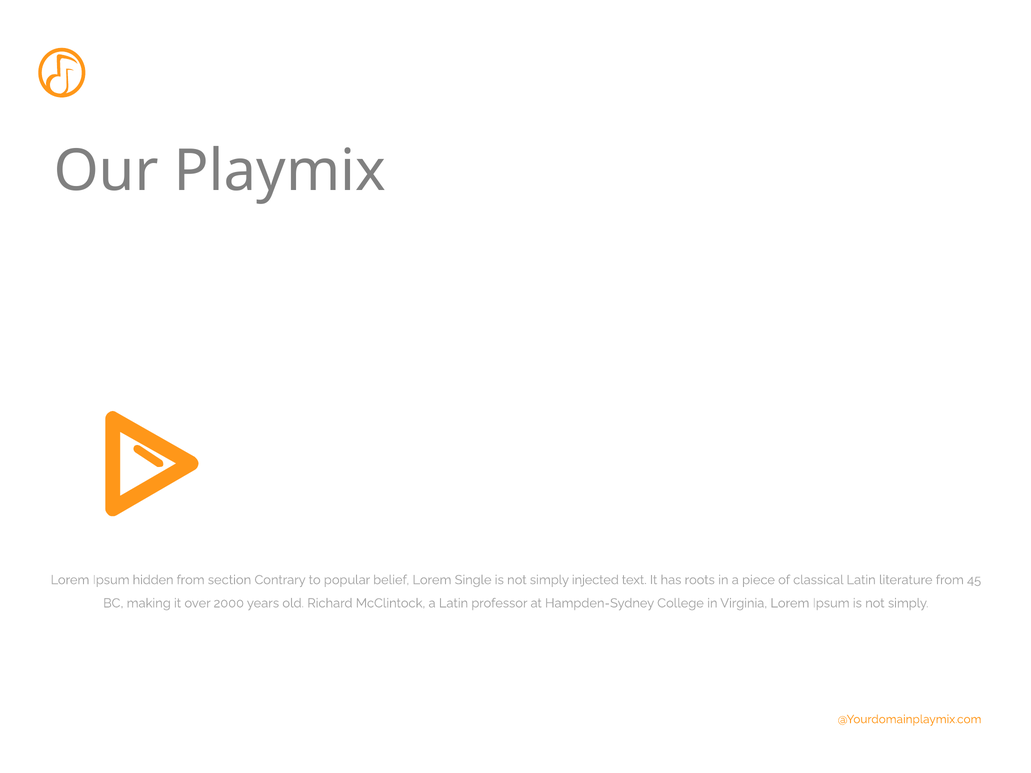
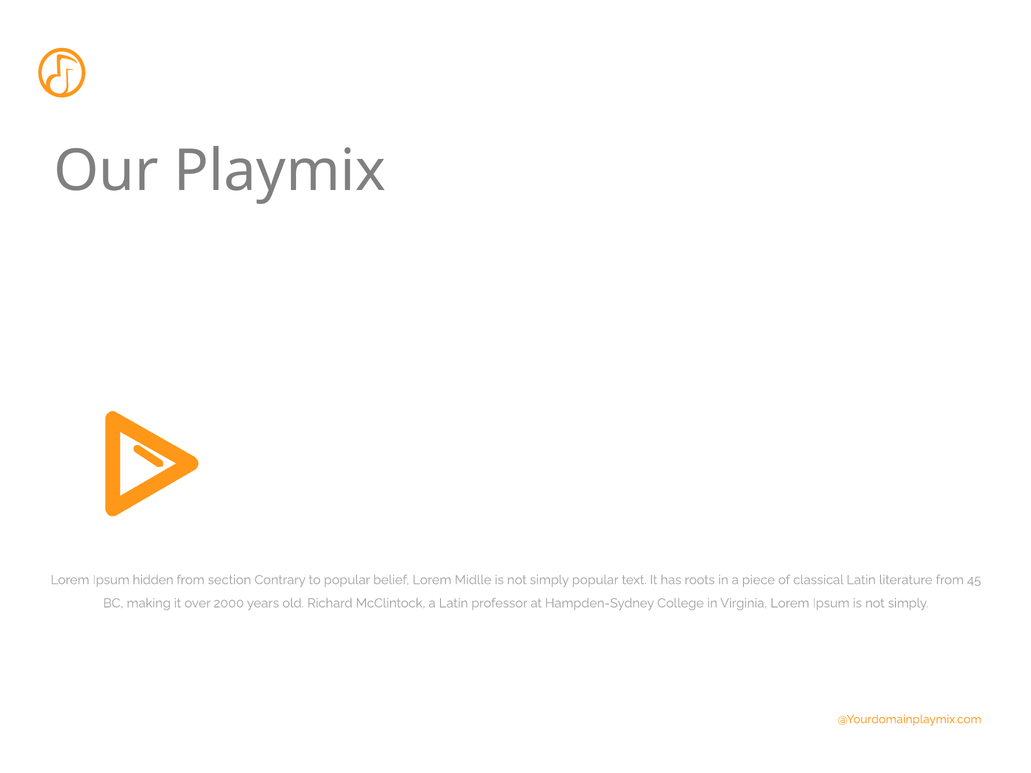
Single: Single -> Midlle
simply injected: injected -> popular
